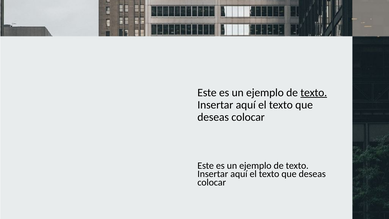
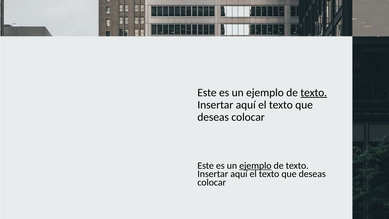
ejemplo at (255, 165) underline: none -> present
